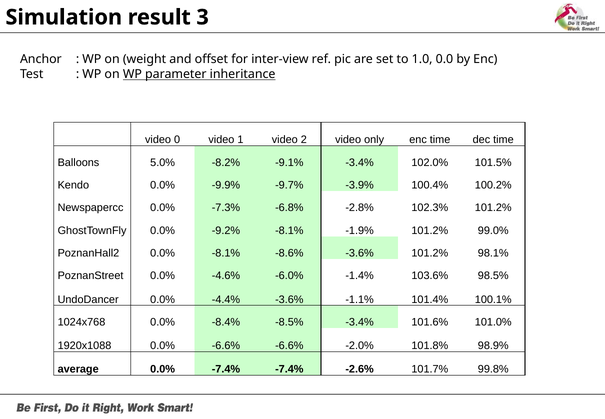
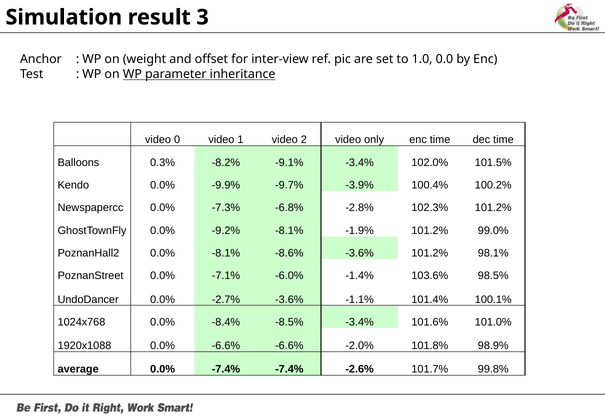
5.0%: 5.0% -> 0.3%
-4.6%: -4.6% -> -7.1%
-4.4%: -4.4% -> -2.7%
